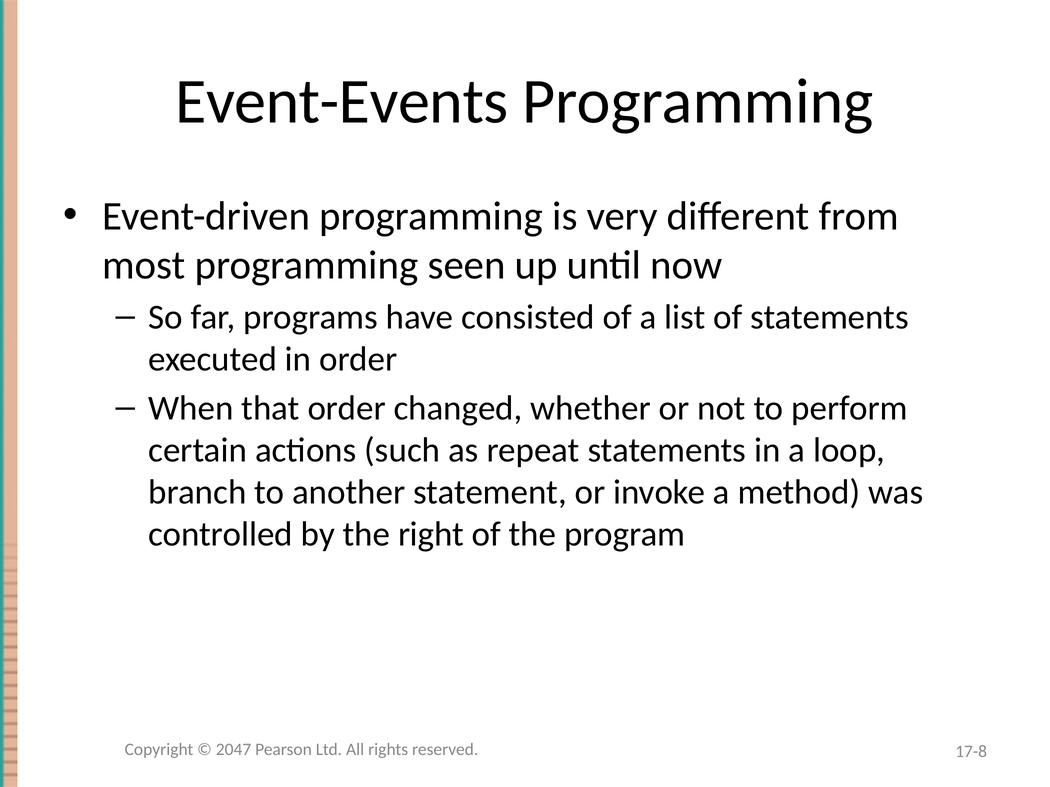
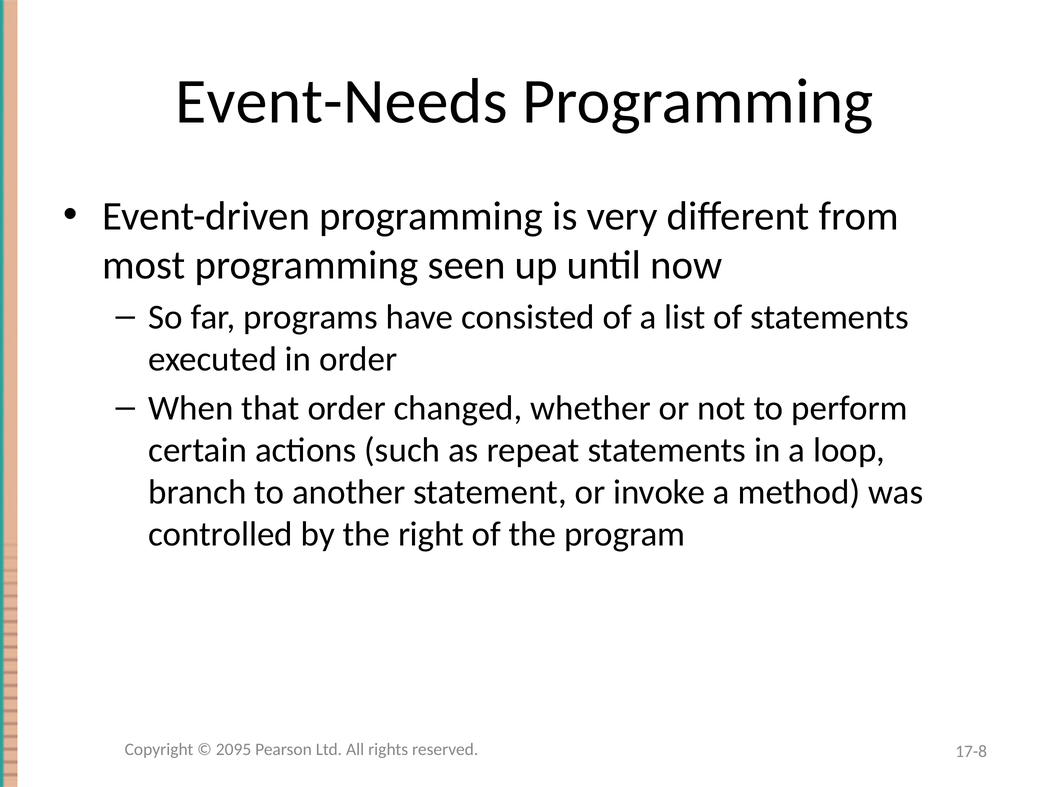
Event-Events: Event-Events -> Event-Needs
2047: 2047 -> 2095
